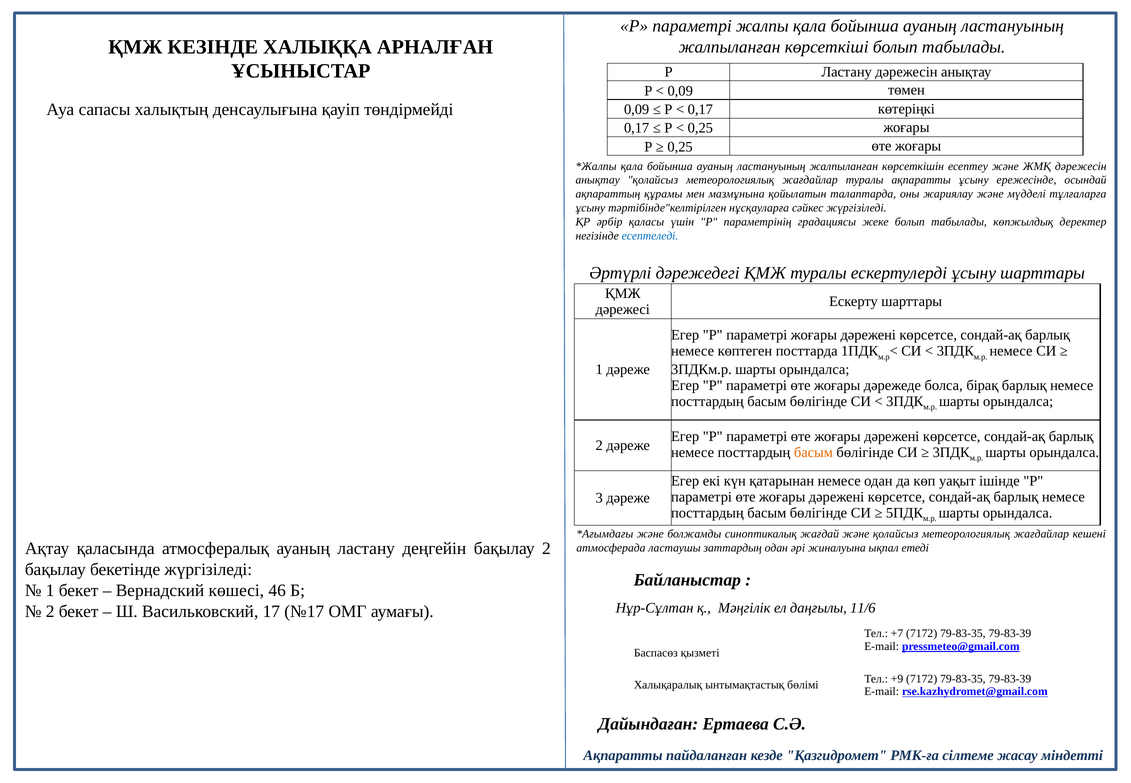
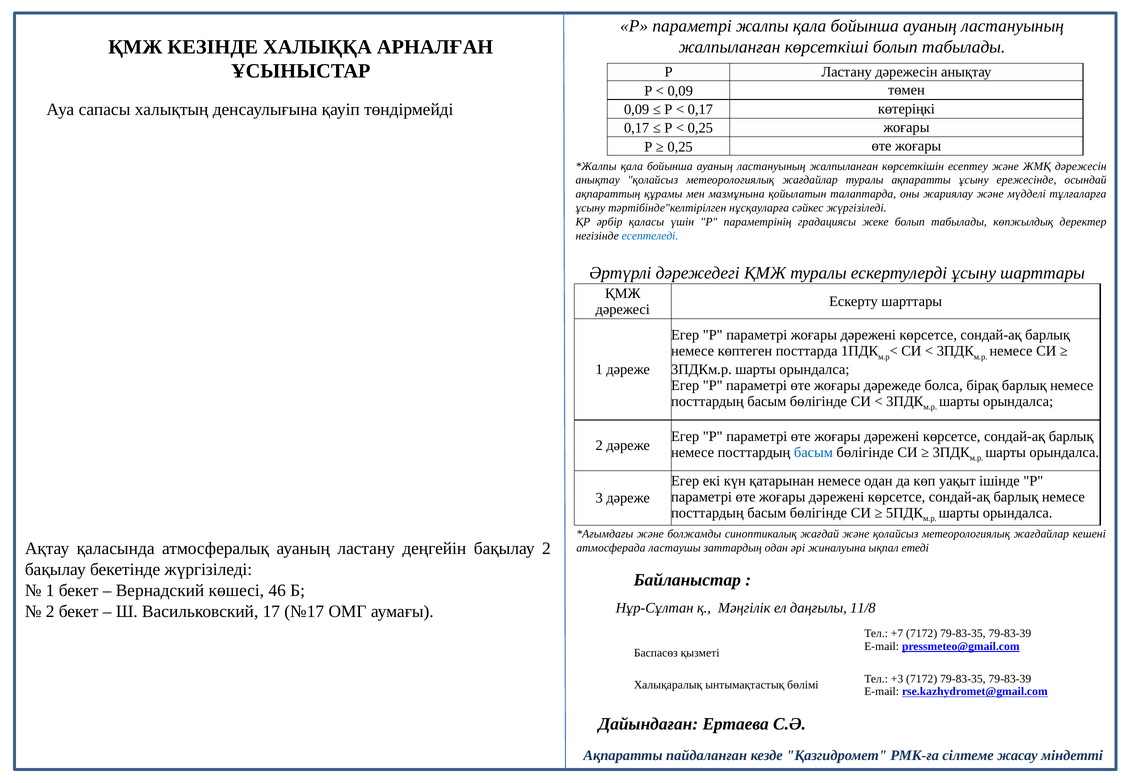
басым at (813, 452) colour: orange -> blue
11/6: 11/6 -> 11/8
+9: +9 -> +3
